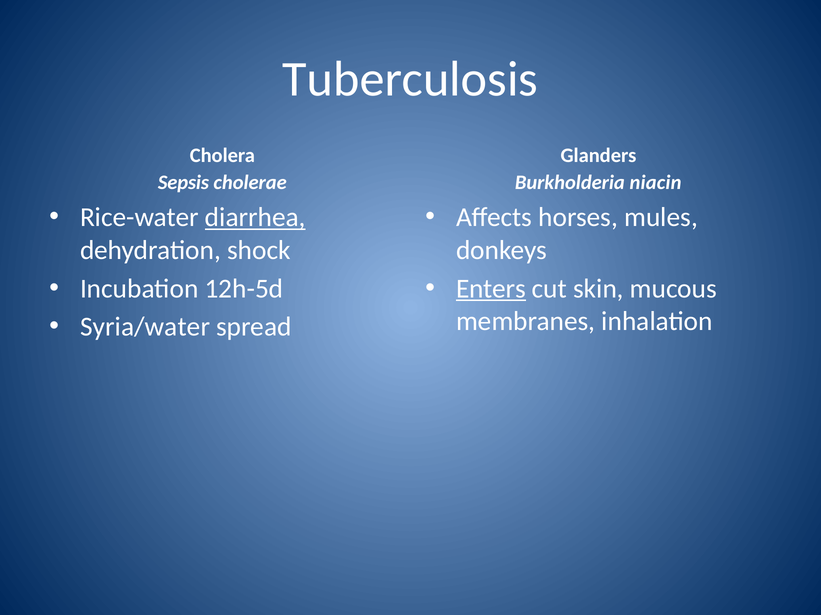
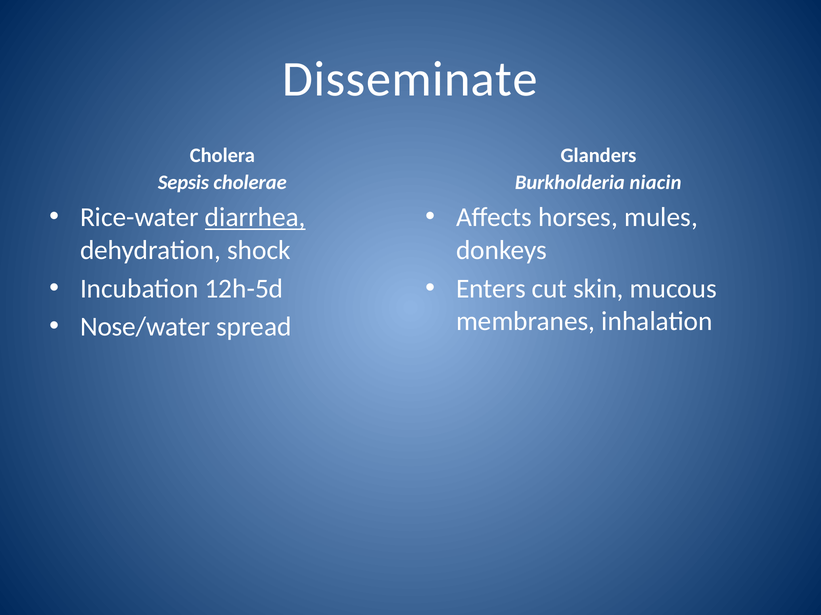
Tuberculosis: Tuberculosis -> Disseminate
Enters underline: present -> none
Syria/water: Syria/water -> Nose/water
